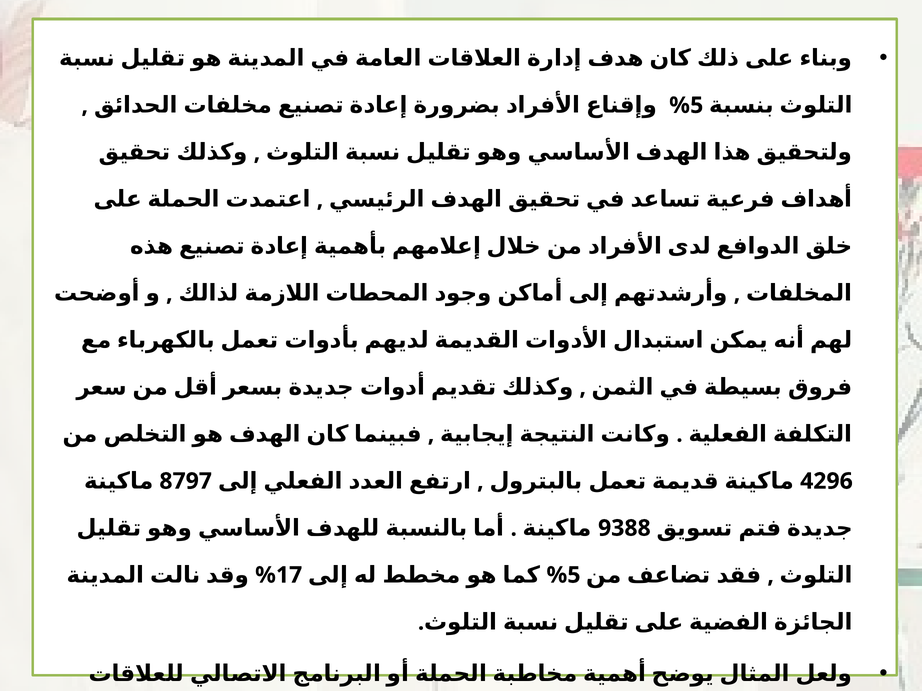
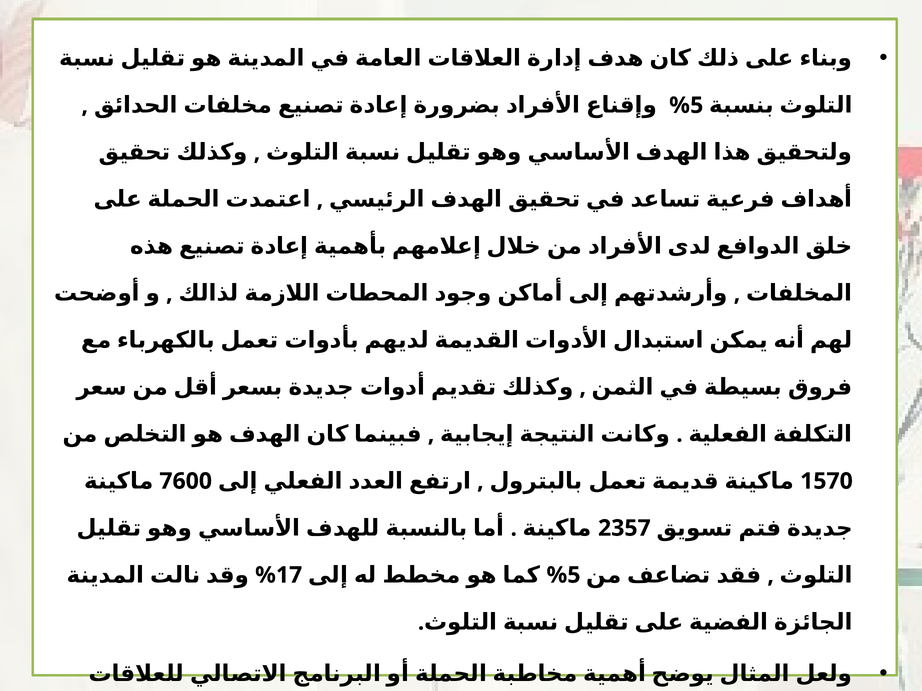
8797: 8797 -> 7600
4296: 4296 -> 1570
9388: 9388 -> 2357
